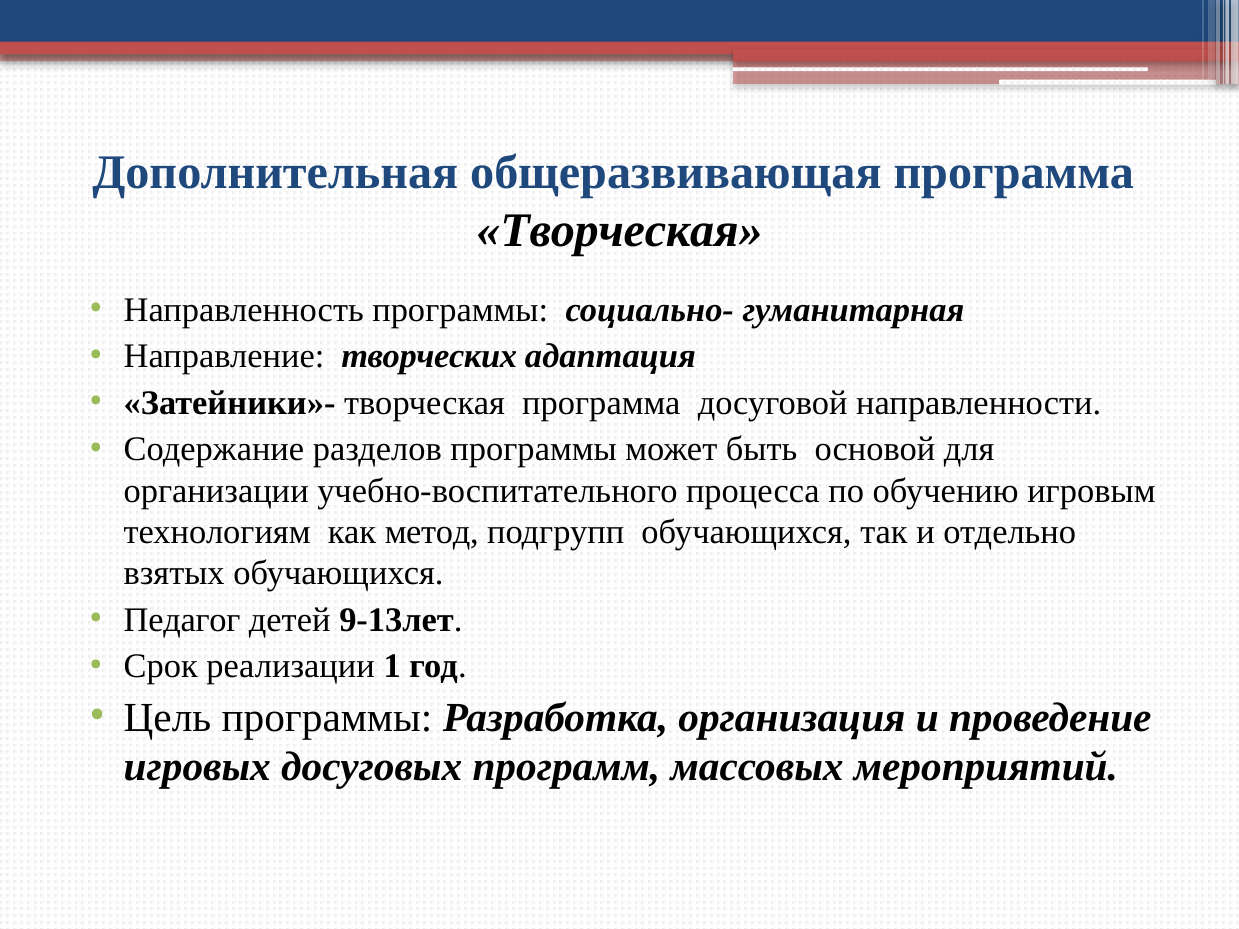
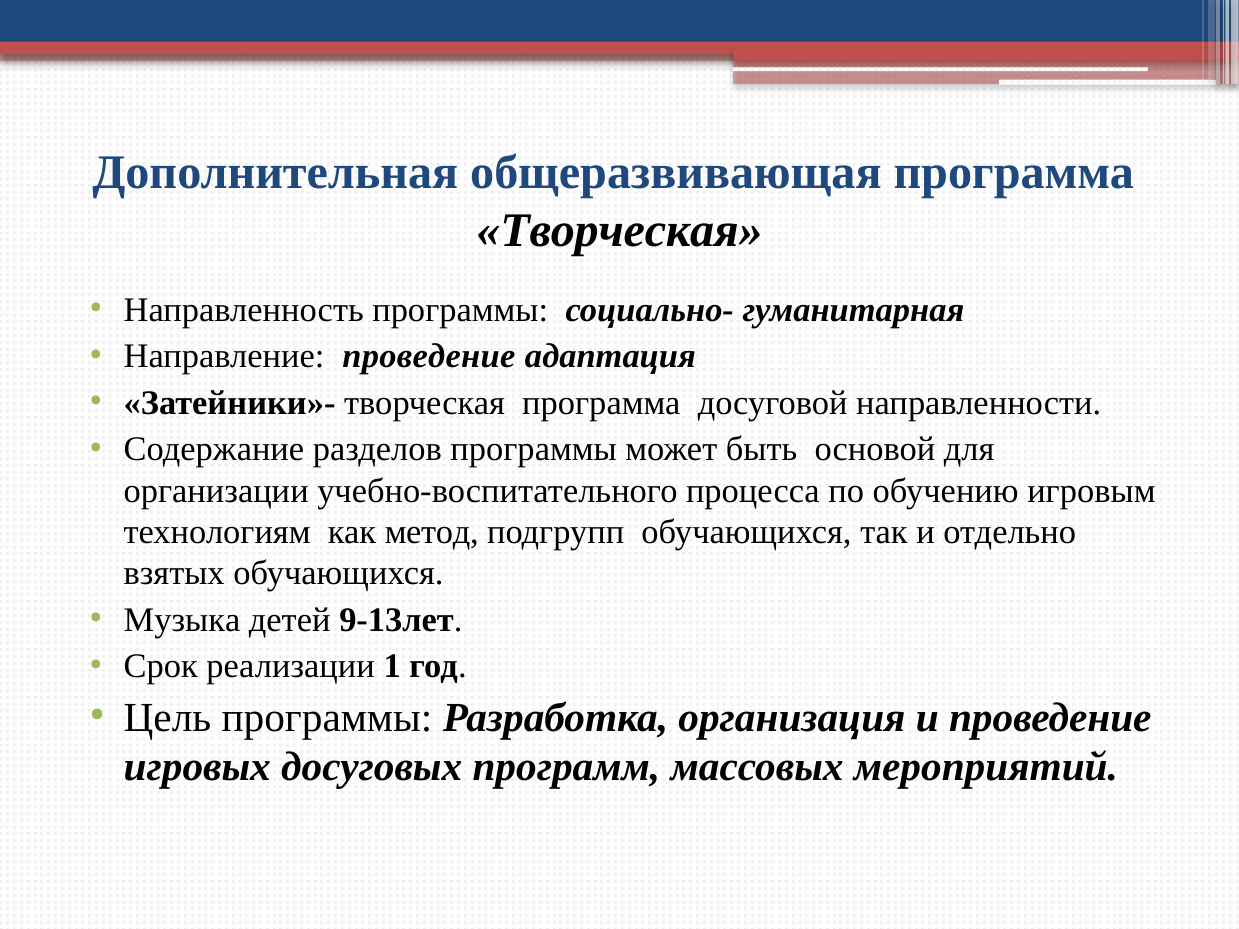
Направление творческих: творческих -> проведение
Педагог: Педагог -> Музыка
